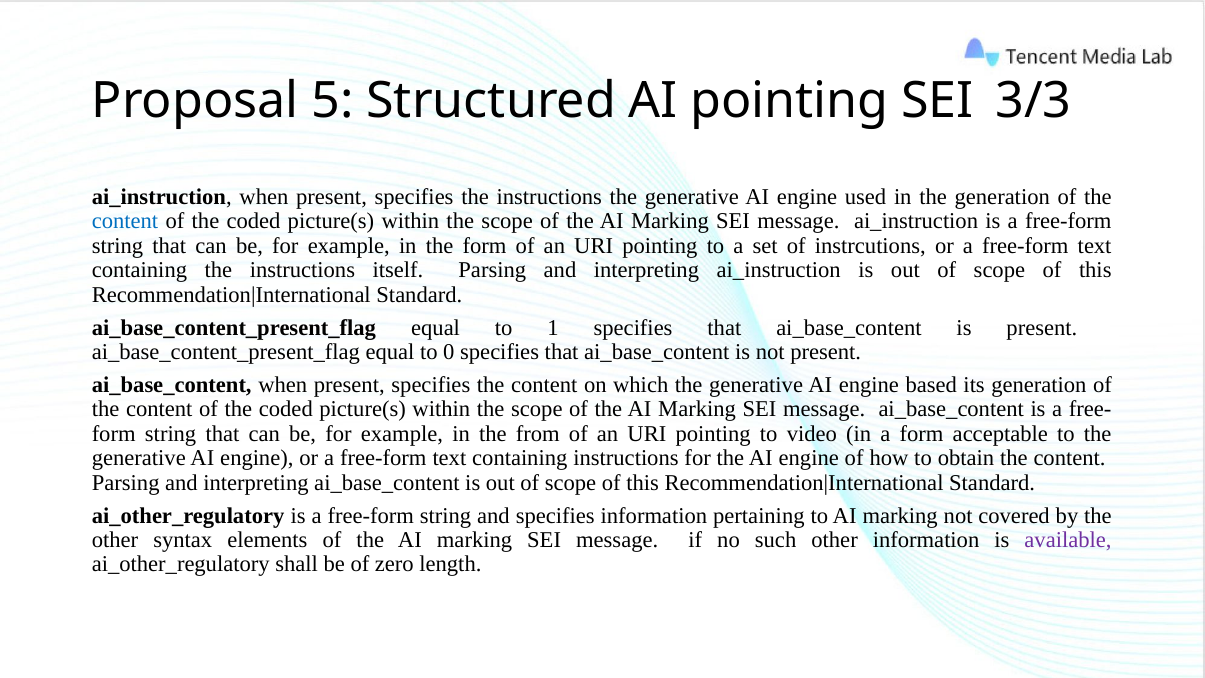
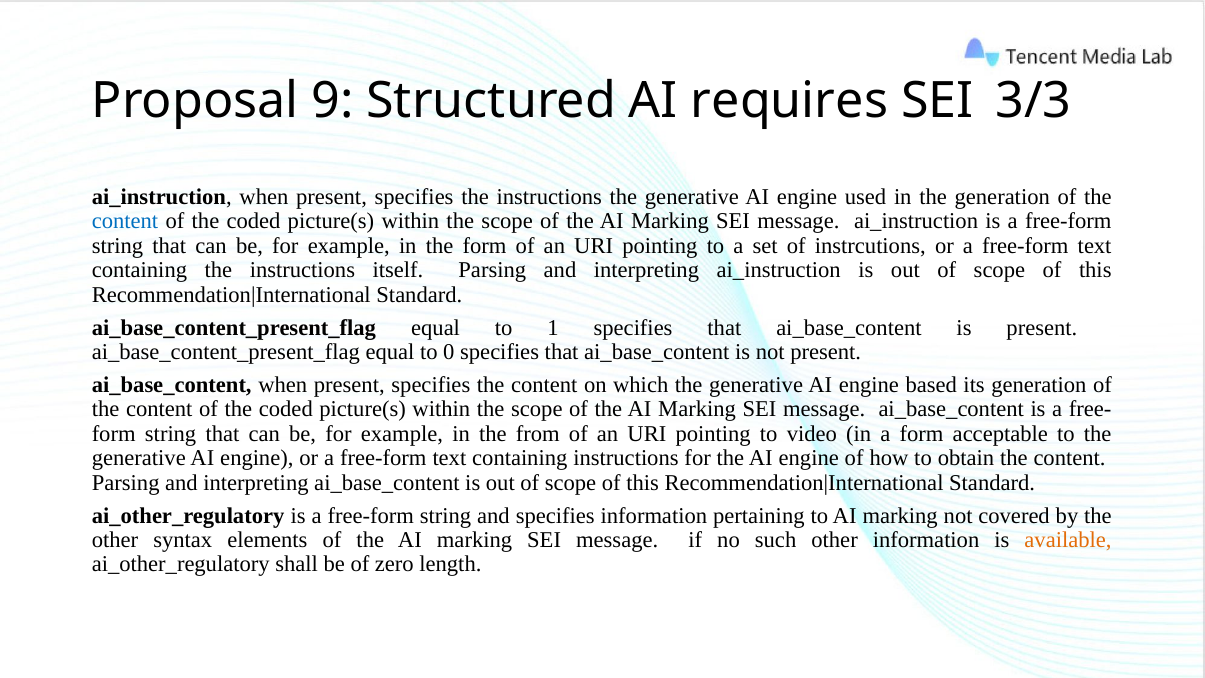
5: 5 -> 9
AI pointing: pointing -> requires
available colour: purple -> orange
